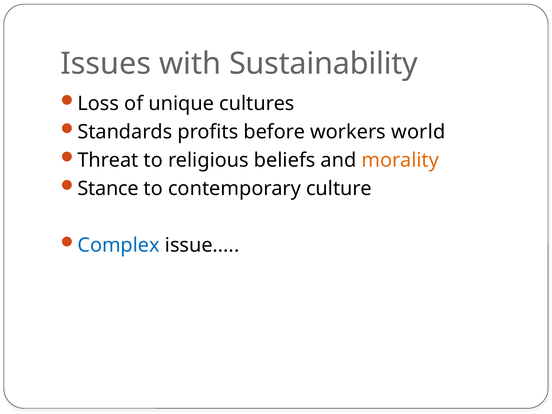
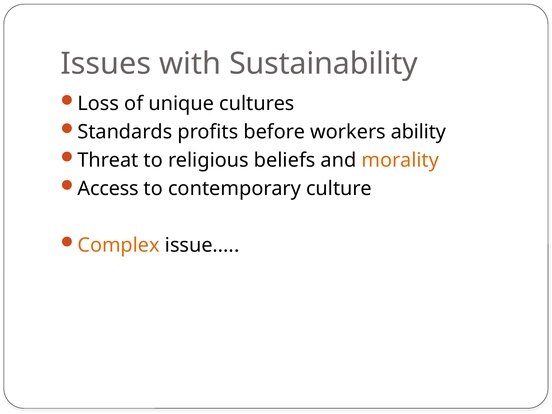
world: world -> ability
Stance: Stance -> Access
Complex colour: blue -> orange
